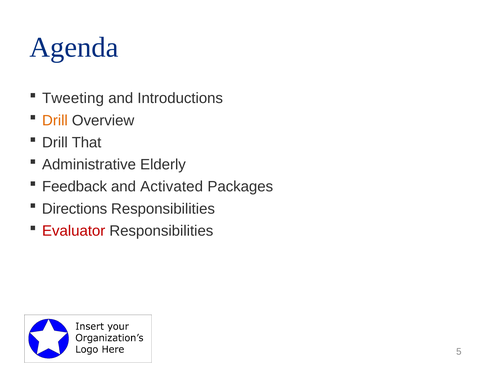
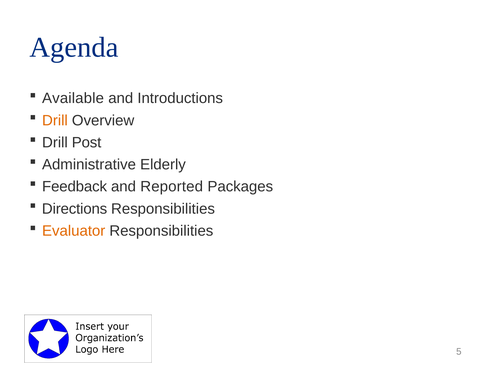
Tweeting: Tweeting -> Available
That: That -> Post
Activated: Activated -> Reported
Evaluator colour: red -> orange
